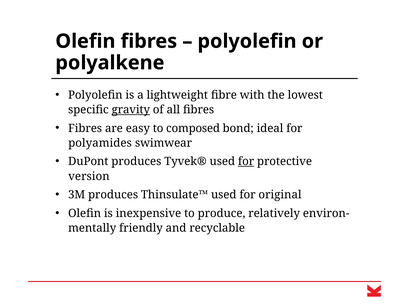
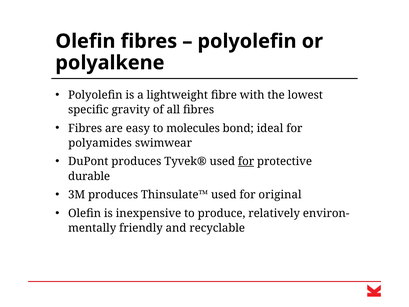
gravity underline: present -> none
composed: composed -> molecules
version: version -> durable
